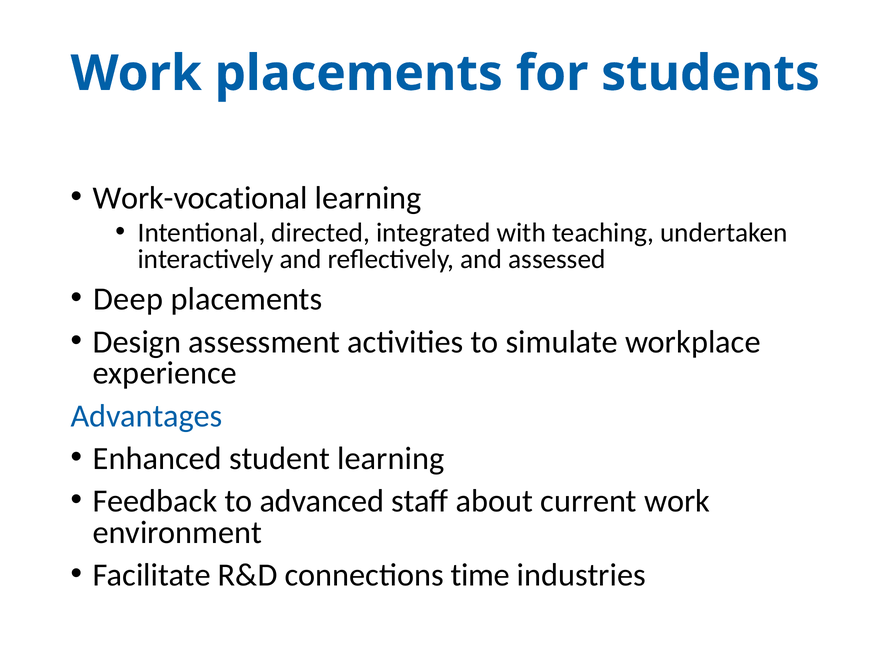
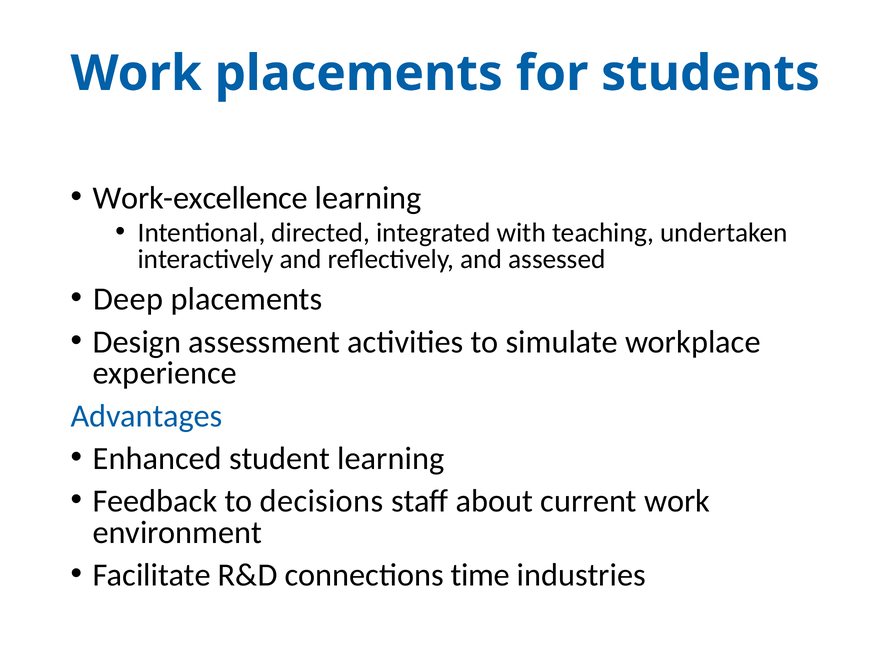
Work-vocational: Work-vocational -> Work-excellence
advanced: advanced -> decisions
